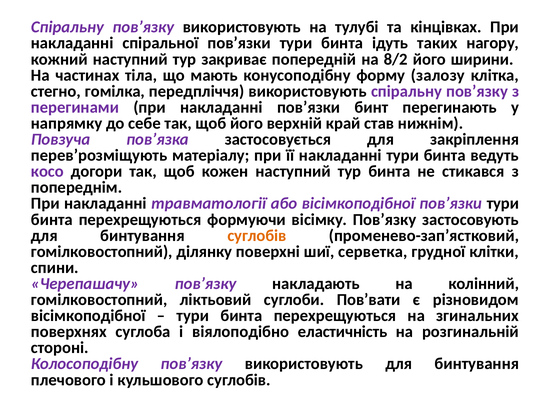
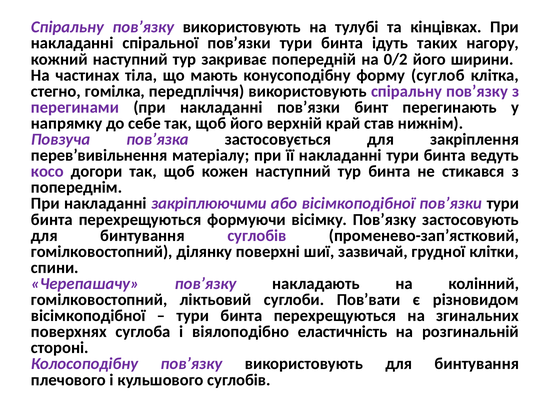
8/2: 8/2 -> 0/2
залозу: залозу -> суглоб
перев’розміщують: перев’розміщують -> перев’вивільнення
травматології: травматології -> закріплюючими
суглобів at (257, 235) colour: orange -> purple
серветка: серветка -> зазвичай
